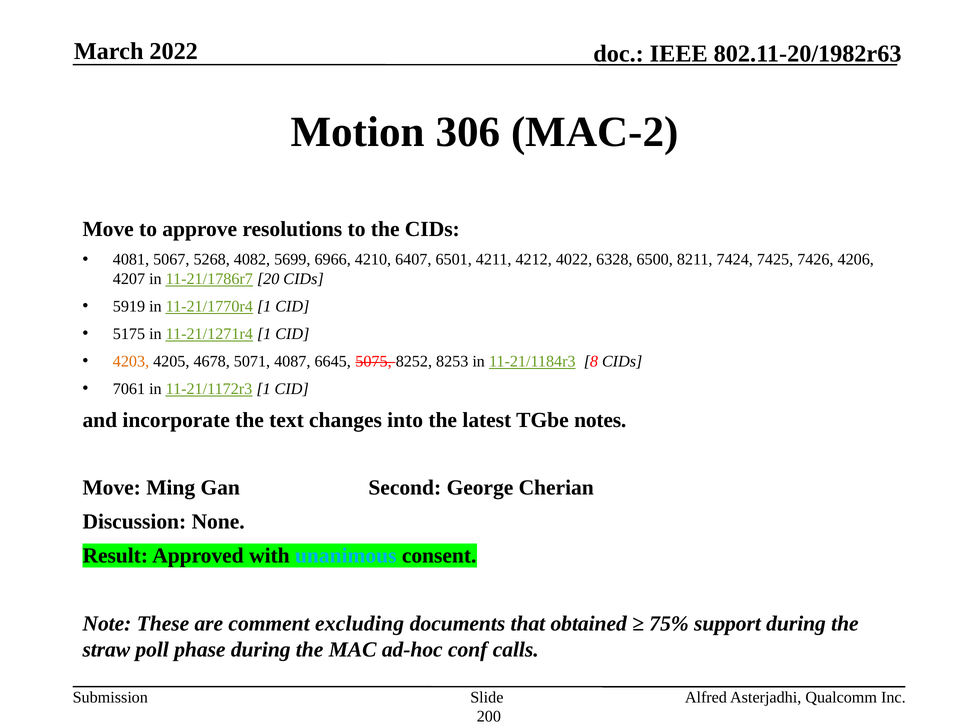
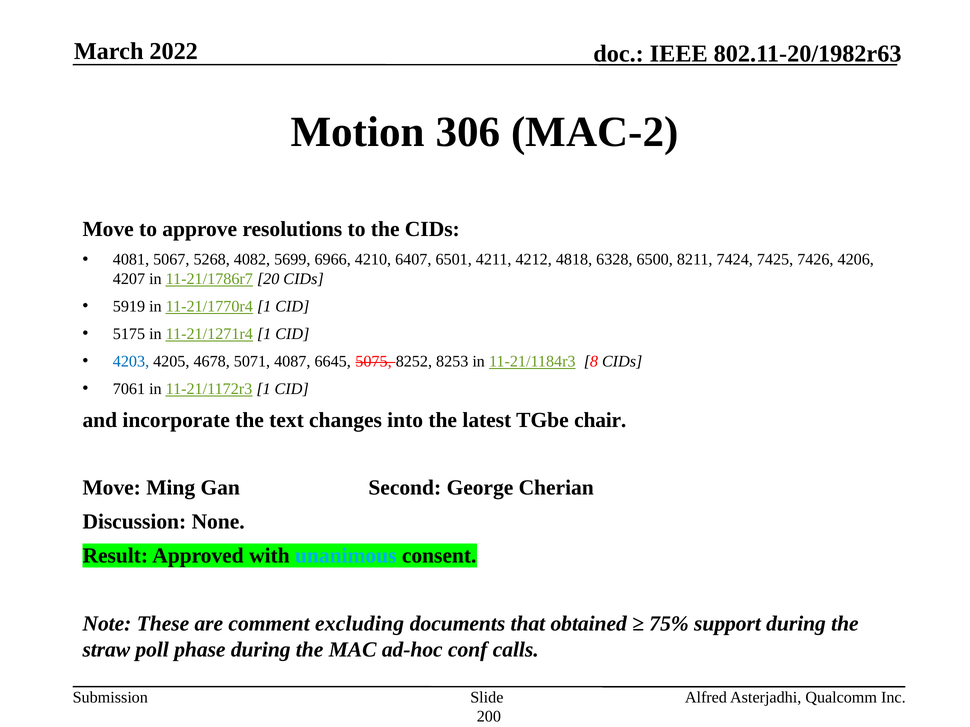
4022: 4022 -> 4818
4203 colour: orange -> blue
notes: notes -> chair
